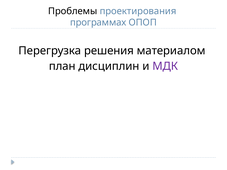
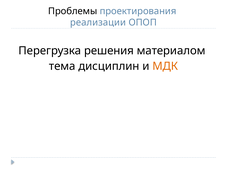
программах: программах -> реализации
план: план -> тема
МДК colour: purple -> orange
